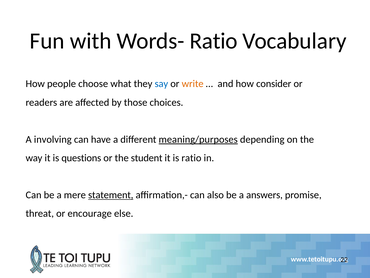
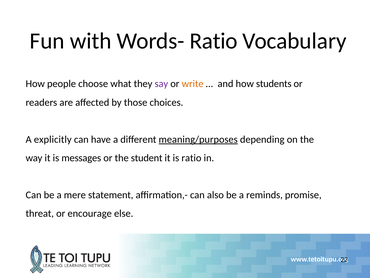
say colour: blue -> purple
consider: consider -> students
involving: involving -> explicitly
questions: questions -> messages
statement underline: present -> none
answers: answers -> reminds
